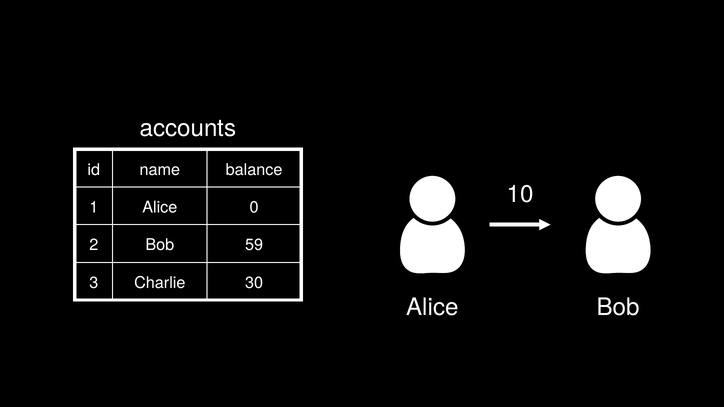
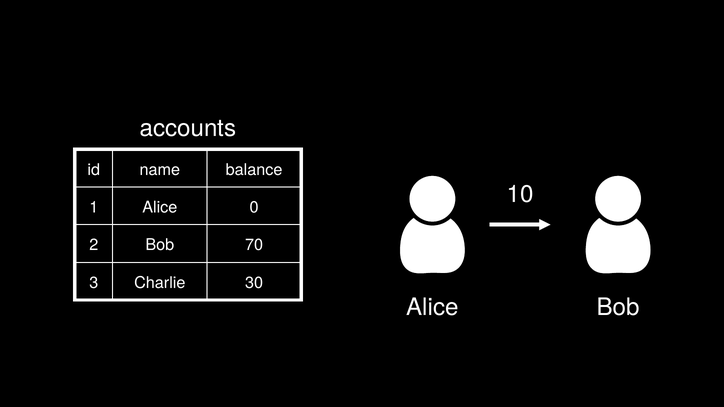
59: 59 -> 70
